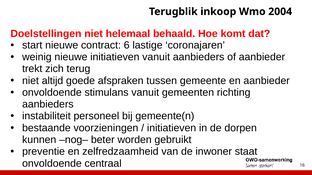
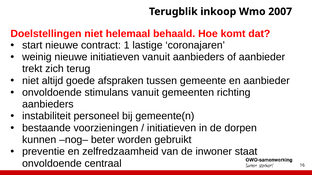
2004: 2004 -> 2007
6: 6 -> 1
